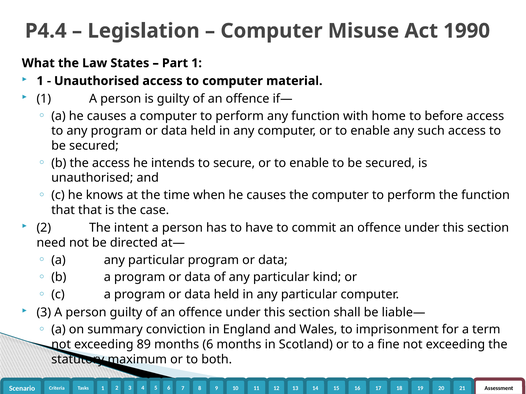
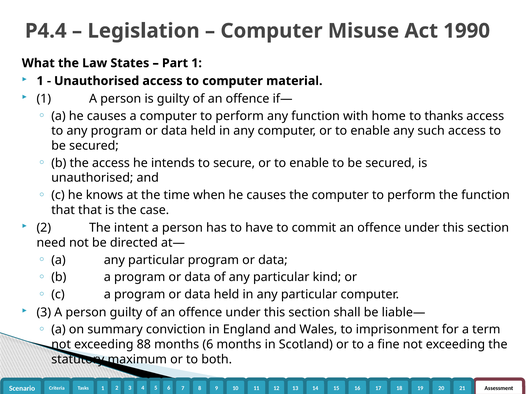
before: before -> thanks
89: 89 -> 88
